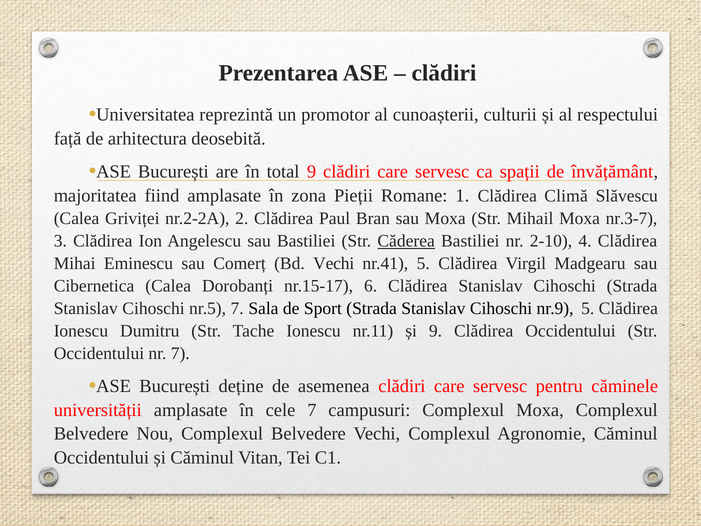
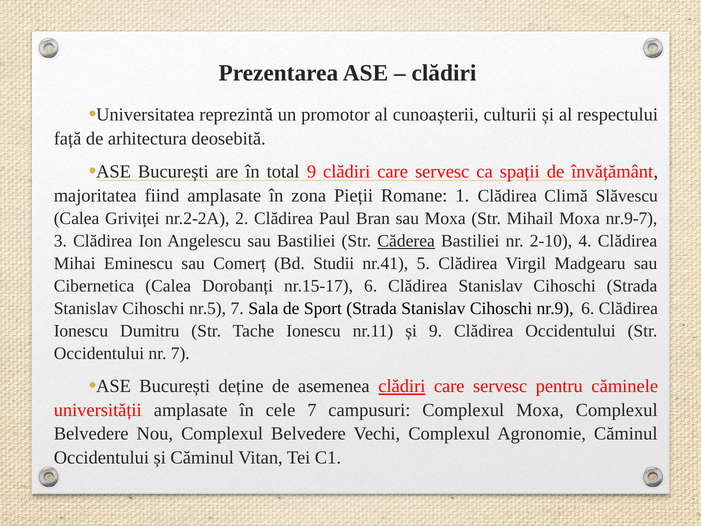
nr.3-7: nr.3-7 -> nr.9-7
Bd Vechi: Vechi -> Studii
nr.9 5: 5 -> 6
clădiri at (402, 386) underline: none -> present
